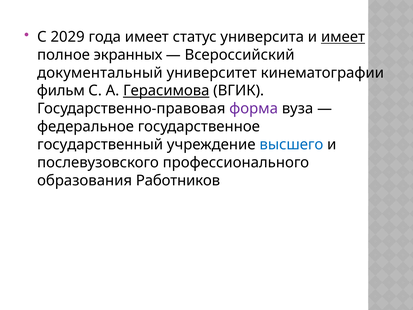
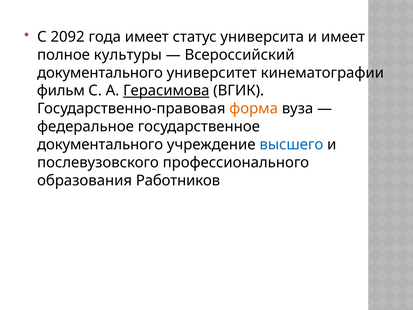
2029: 2029 -> 2092
имеет at (343, 37) underline: present -> none
экранных: экранных -> культуры
документальный at (100, 73): документальный -> документального
форма colour: purple -> orange
государственный at (100, 144): государственный -> документального
